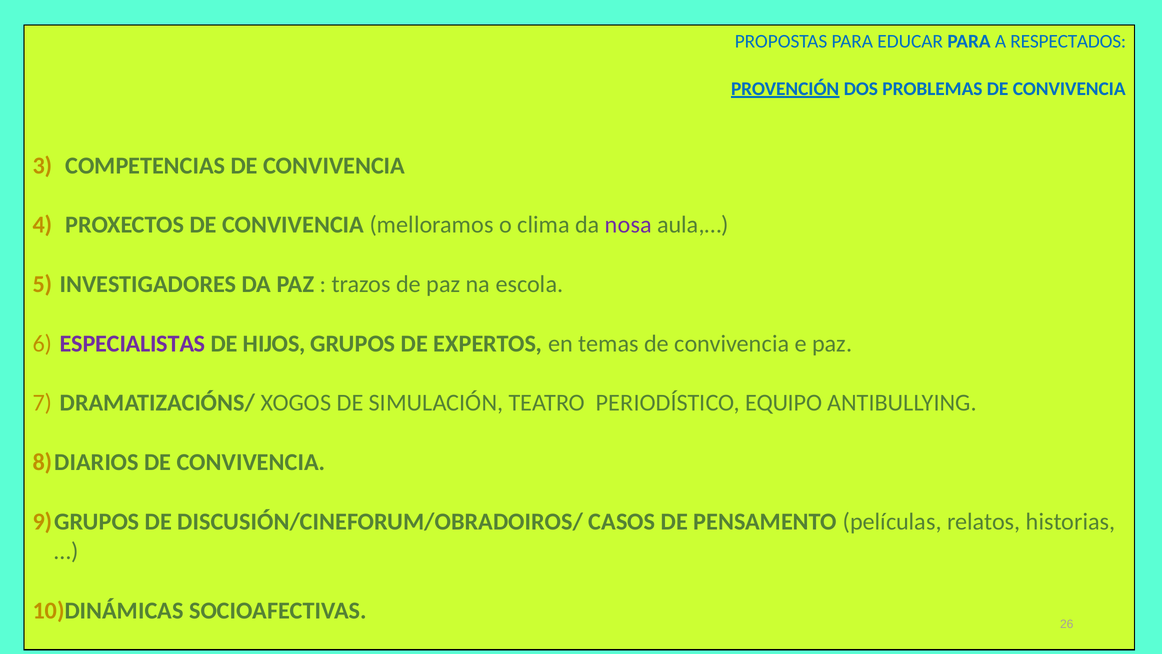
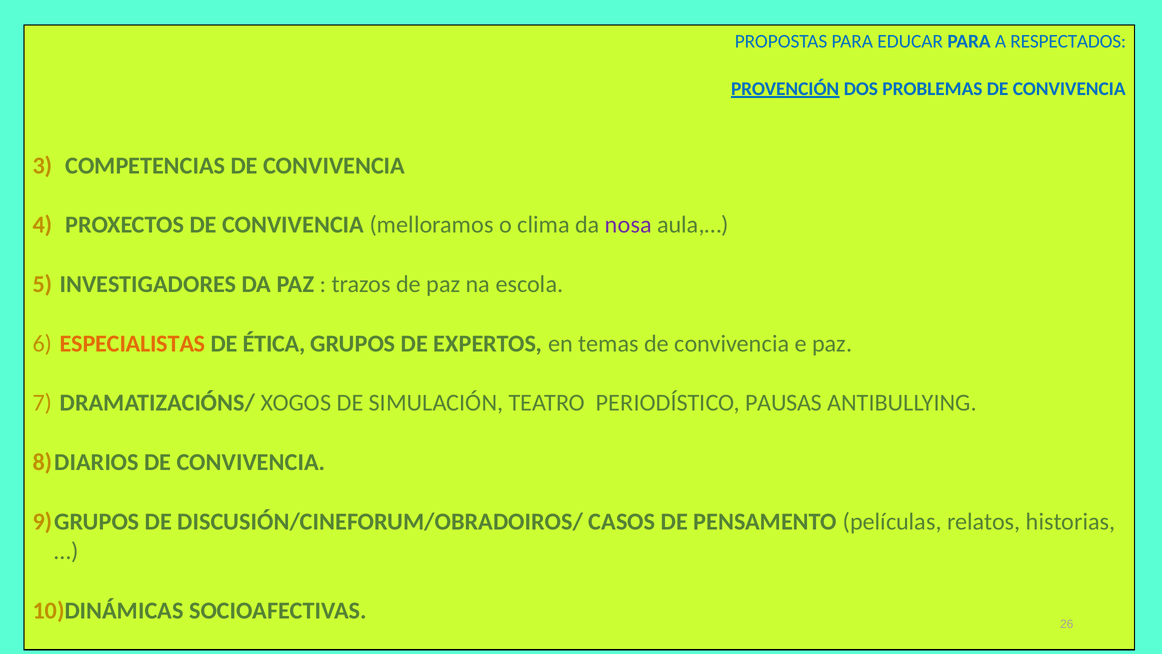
ESPECIALISTAS colour: purple -> orange
HIJOS: HIJOS -> ÉTICA
EQUIPO: EQUIPO -> PAUSAS
